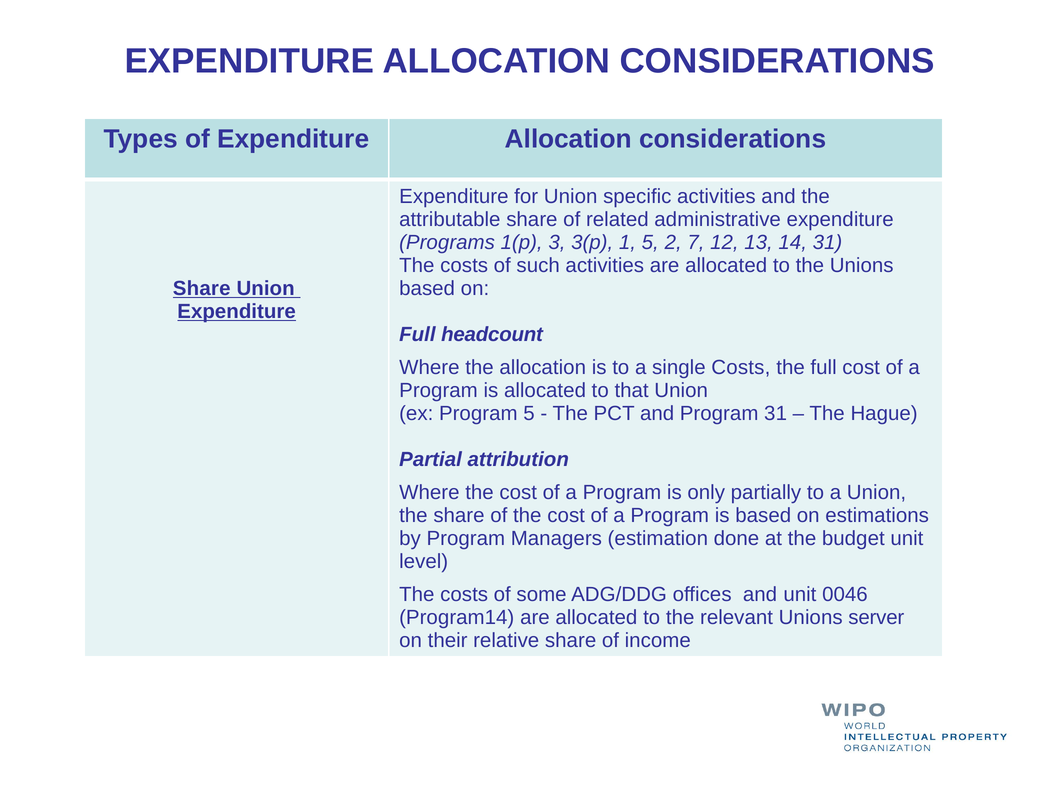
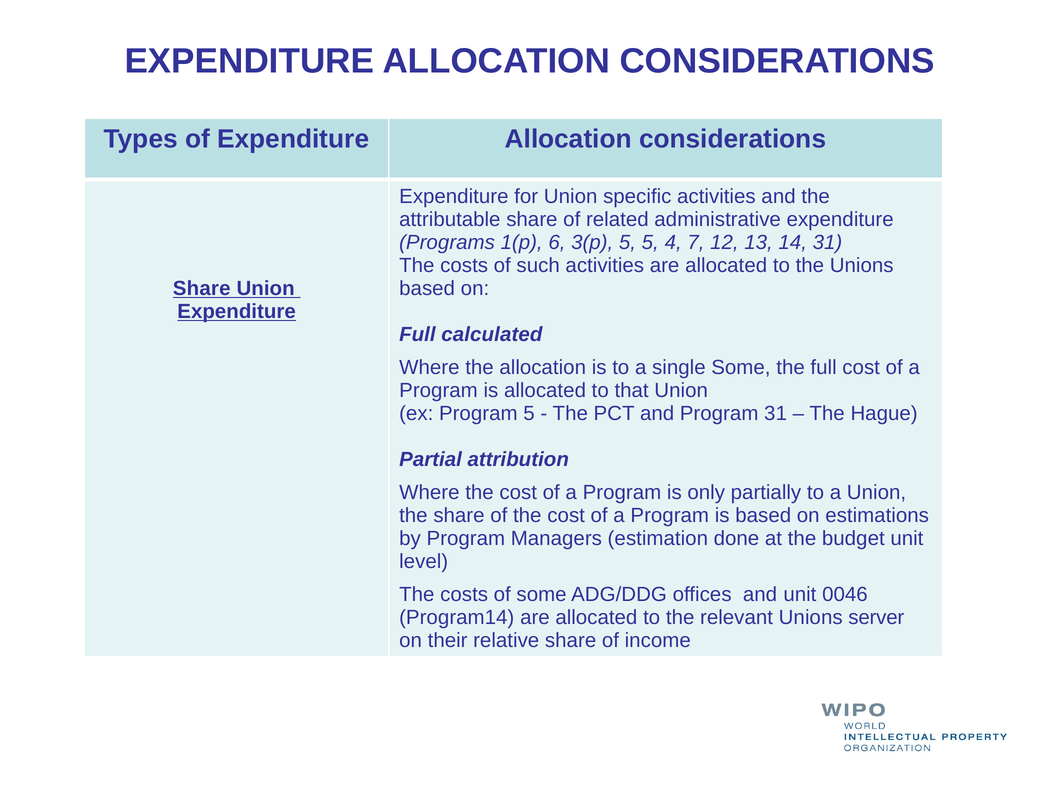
3: 3 -> 6
3(p 1: 1 -> 5
2: 2 -> 4
headcount: headcount -> calculated
single Costs: Costs -> Some
